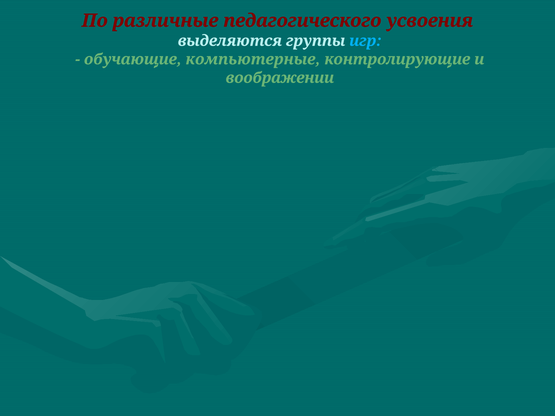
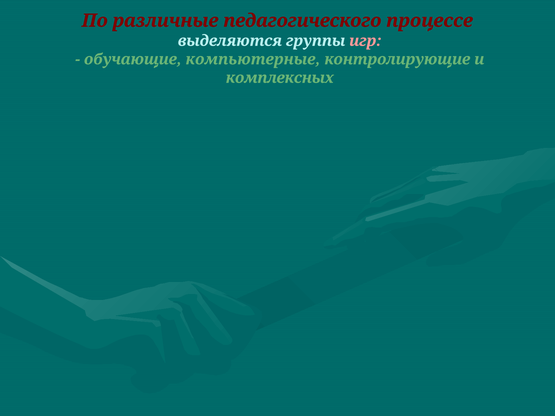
усвоения: усвоения -> процессе
игр colour: light blue -> pink
воображении: воображении -> комплексных
